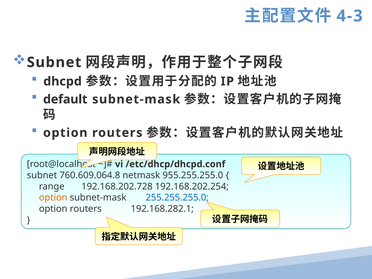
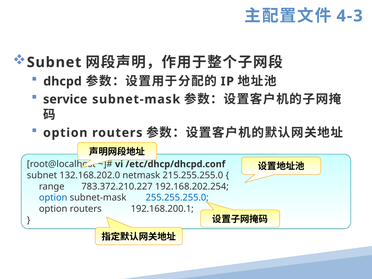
default: default -> service
760.609.064.8: 760.609.064.8 -> 132.168.202.0
955.255.255.0: 955.255.255.0 -> 215.255.255.0
192.168.202.728: 192.168.202.728 -> 783.372.210.227
option at (53, 198) colour: orange -> blue
192.168.282.1: 192.168.282.1 -> 192.168.200.1
